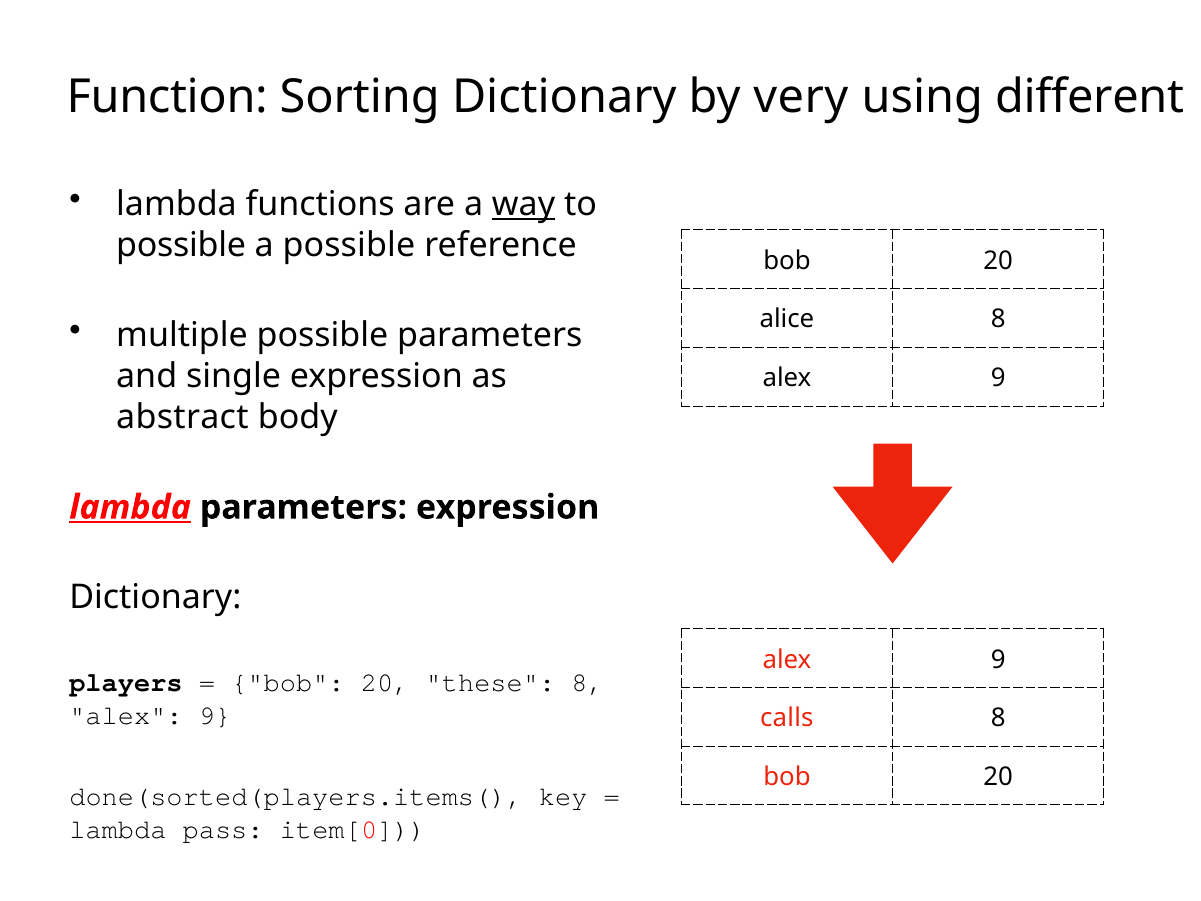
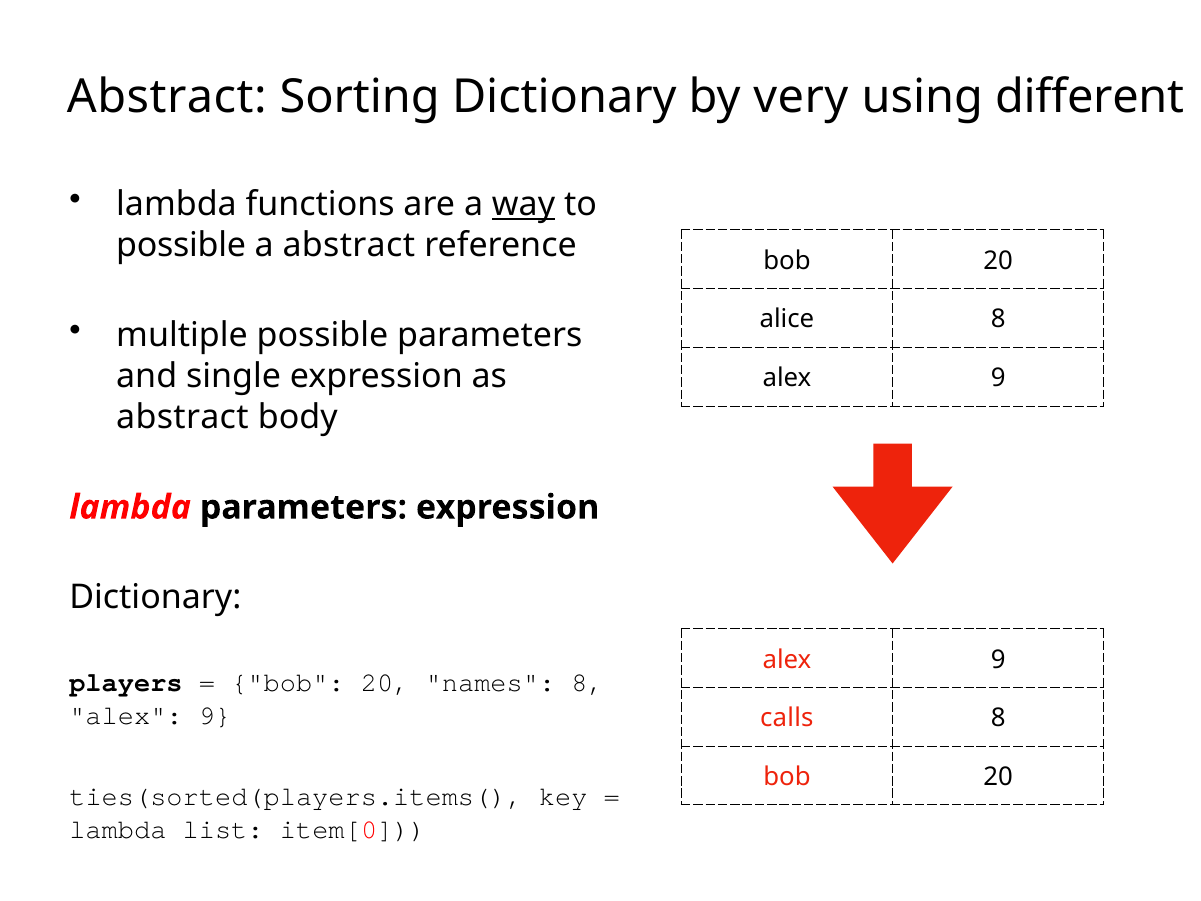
Function at (167, 97): Function -> Abstract
a possible: possible -> abstract
lambda at (130, 507) underline: present -> none
these: these -> names
done(sorted(players.items(: done(sorted(players.items( -> ties(sorted(players.items(
pass: pass -> list
